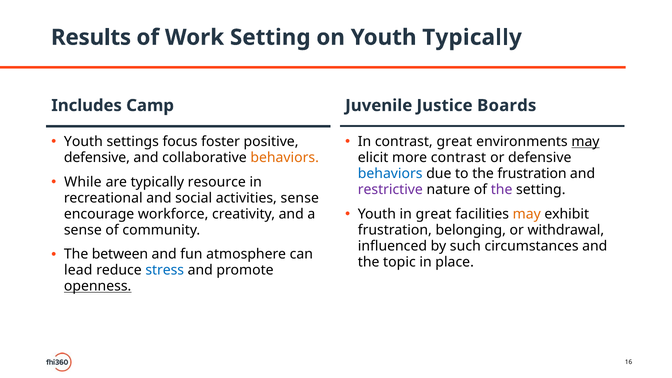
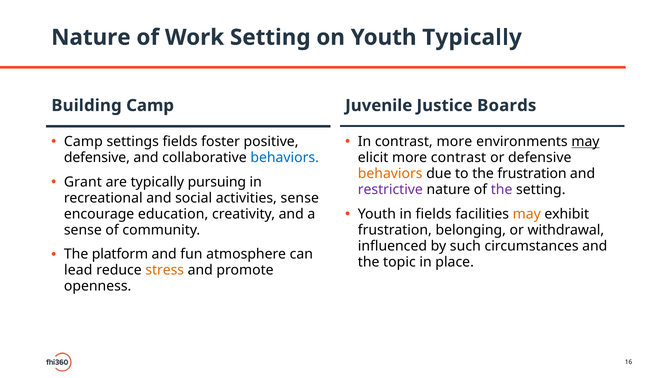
Results at (91, 37): Results -> Nature
Includes: Includes -> Building
Youth at (83, 142): Youth -> Camp
settings focus: focus -> fields
contrast great: great -> more
behaviors at (285, 158) colour: orange -> blue
behaviors at (390, 174) colour: blue -> orange
While: While -> Grant
resource: resource -> pursuing
in great: great -> fields
workforce: workforce -> education
between: between -> platform
stress colour: blue -> orange
openness underline: present -> none
